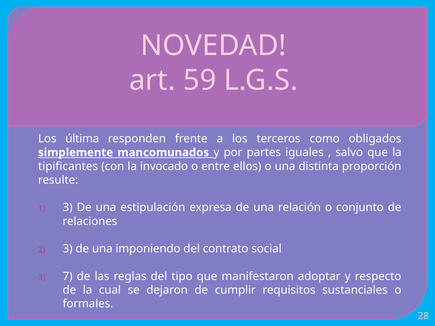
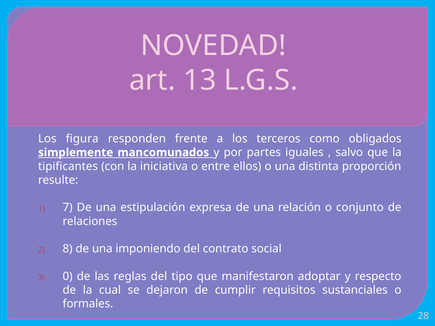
59: 59 -> 13
última: última -> figura
invocado: invocado -> iniciativa
1 3: 3 -> 7
2 3: 3 -> 8
7: 7 -> 0
